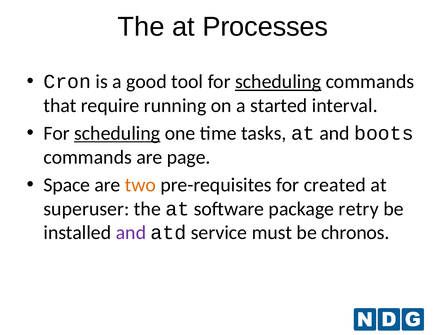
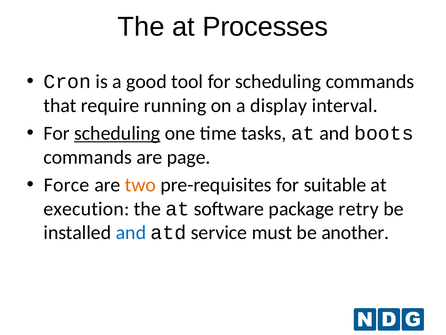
scheduling at (278, 82) underline: present -> none
started: started -> display
Space: Space -> Force
created: created -> suitable
superuser: superuser -> execution
and at (131, 232) colour: purple -> blue
chronos: chronos -> another
